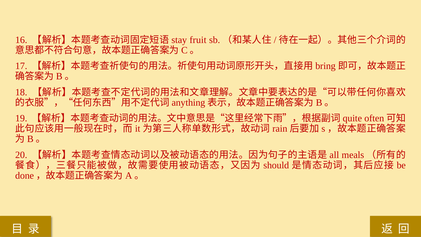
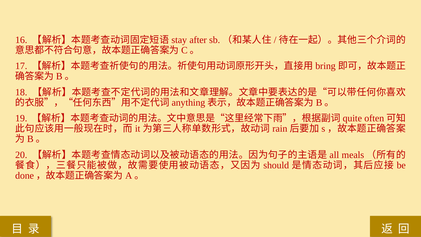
fruit: fruit -> after
